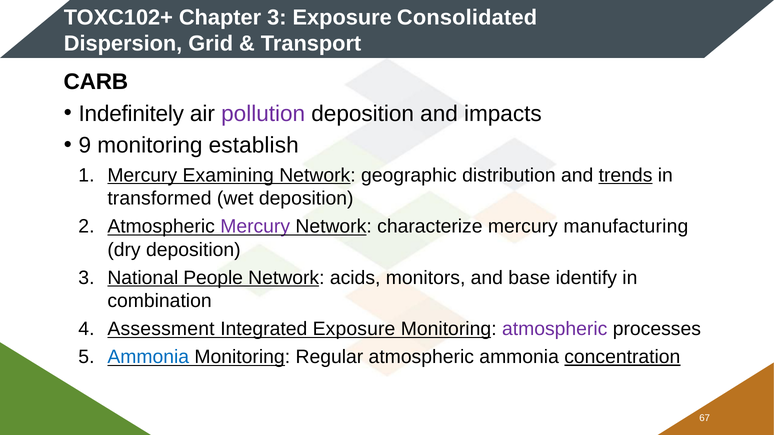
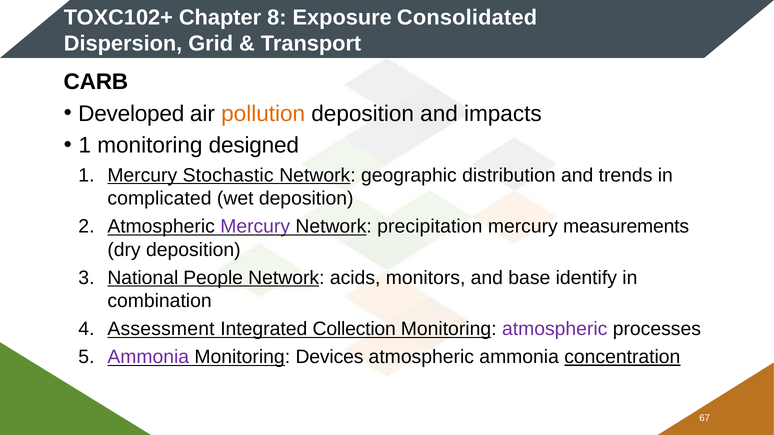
Chapter 3: 3 -> 8
Indefinitely: Indefinitely -> Developed
pollution colour: purple -> orange
9 at (85, 146): 9 -> 1
establish: establish -> designed
Examining: Examining -> Stochastic
trends underline: present -> none
transformed: transformed -> complicated
characterize: characterize -> precipitation
manufacturing: manufacturing -> measurements
Integrated Exposure: Exposure -> Collection
Ammonia at (148, 357) colour: blue -> purple
Regular: Regular -> Devices
